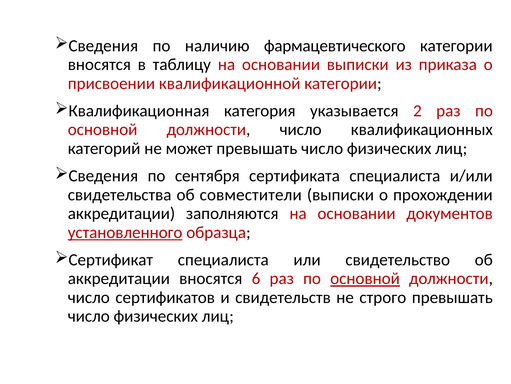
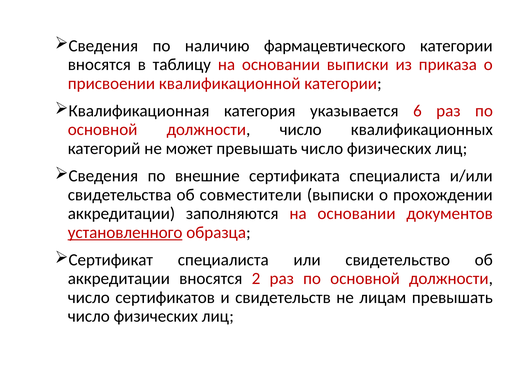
2: 2 -> 6
сентября: сентября -> внешние
6: 6 -> 2
основной at (365, 278) underline: present -> none
строго: строго -> лицам
